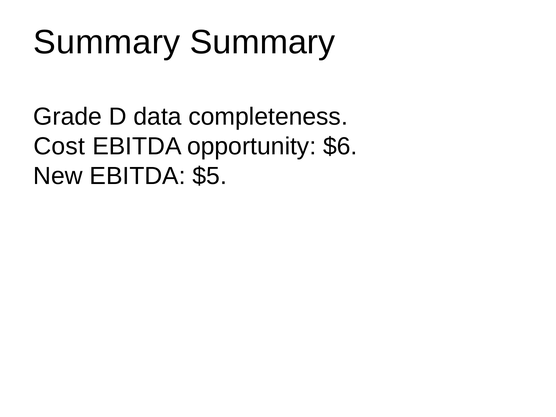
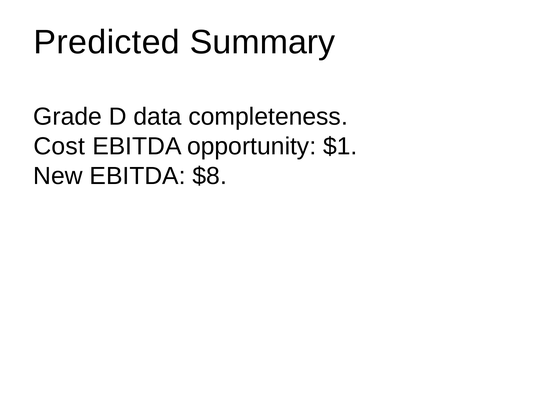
Summary at (107, 42): Summary -> Predicted
$6: $6 -> $1
$5: $5 -> $8
